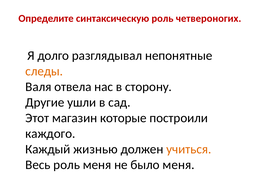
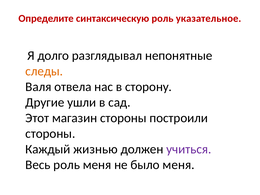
четвероногих: четвероногих -> указательное
магазин которые: которые -> стороны
каждого at (50, 134): каждого -> стороны
учиться colour: orange -> purple
